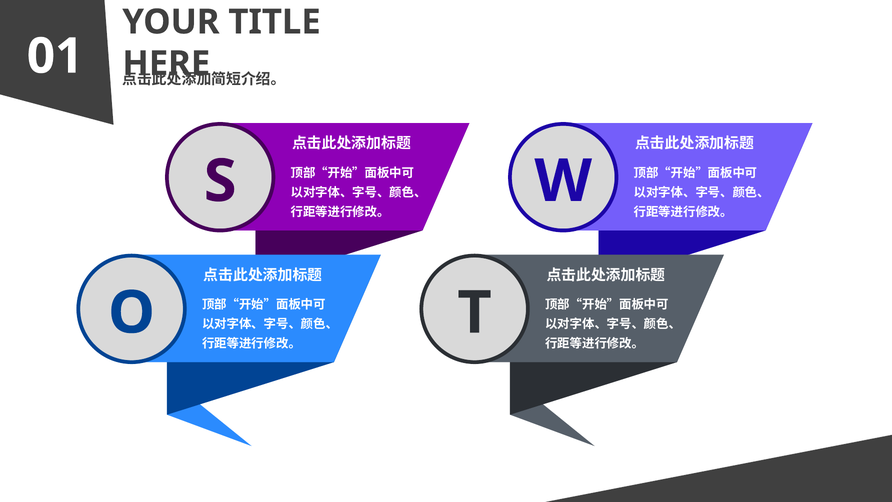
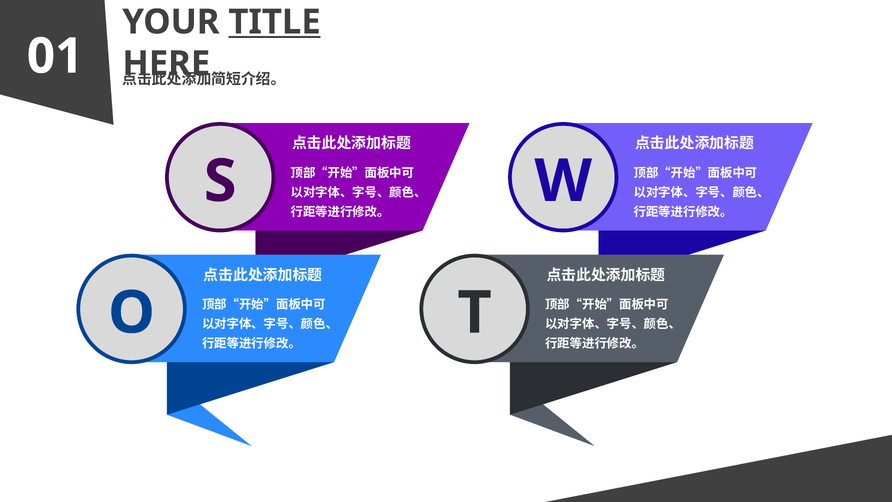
TITLE underline: none -> present
